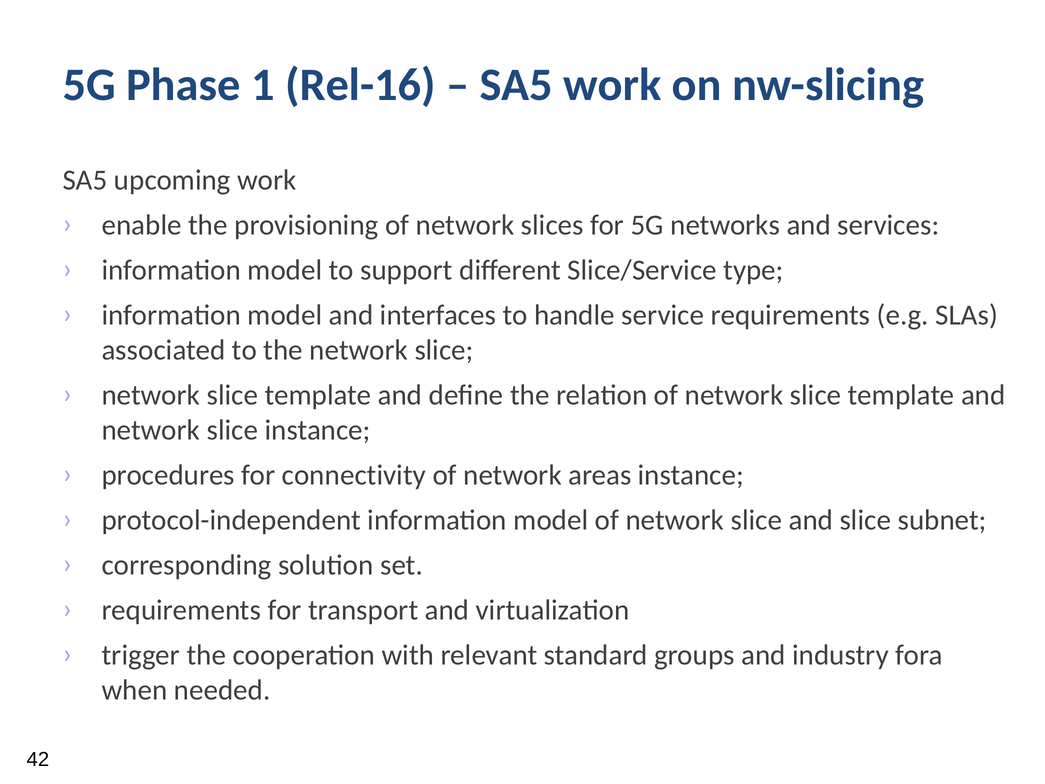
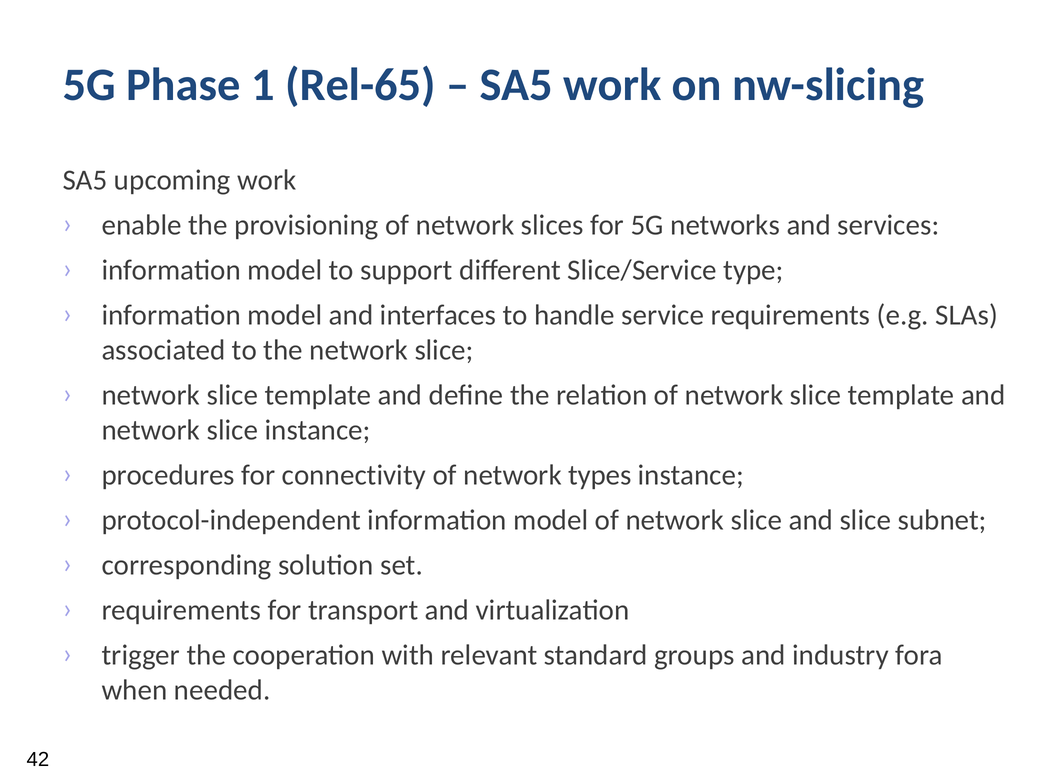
Rel-16: Rel-16 -> Rel-65
areas: areas -> types
